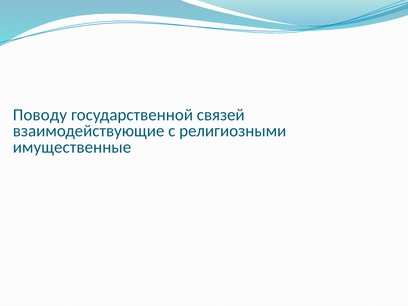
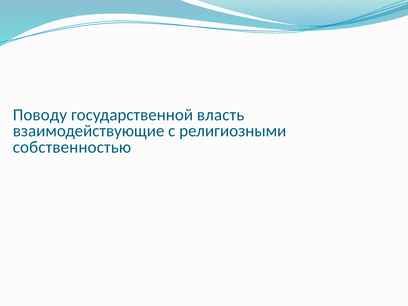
связей: связей -> власть
имущественные: имущественные -> собственностью
